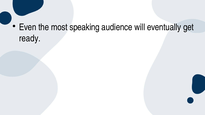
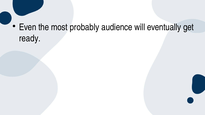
speaking: speaking -> probably
